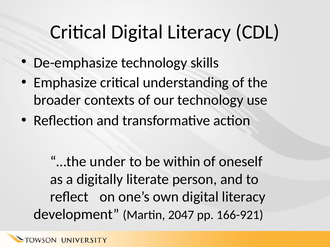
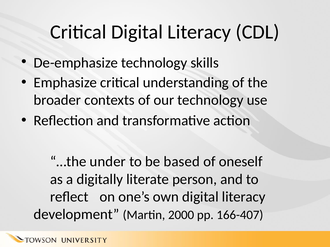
within: within -> based
2047: 2047 -> 2000
166-921: 166-921 -> 166-407
